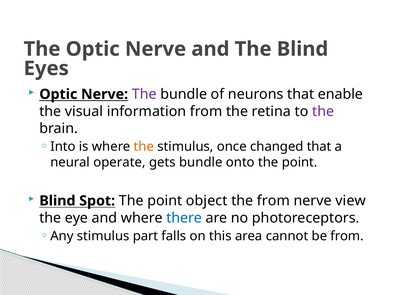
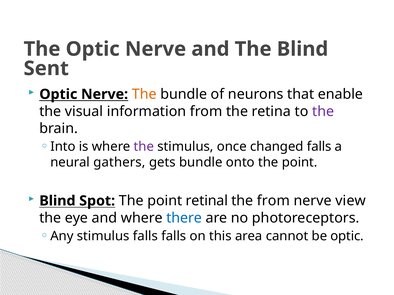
Eyes: Eyes -> Sent
The at (144, 94) colour: purple -> orange
the at (144, 147) colour: orange -> purple
changed that: that -> falls
operate: operate -> gathers
object: object -> retinal
stimulus part: part -> falls
be from: from -> optic
